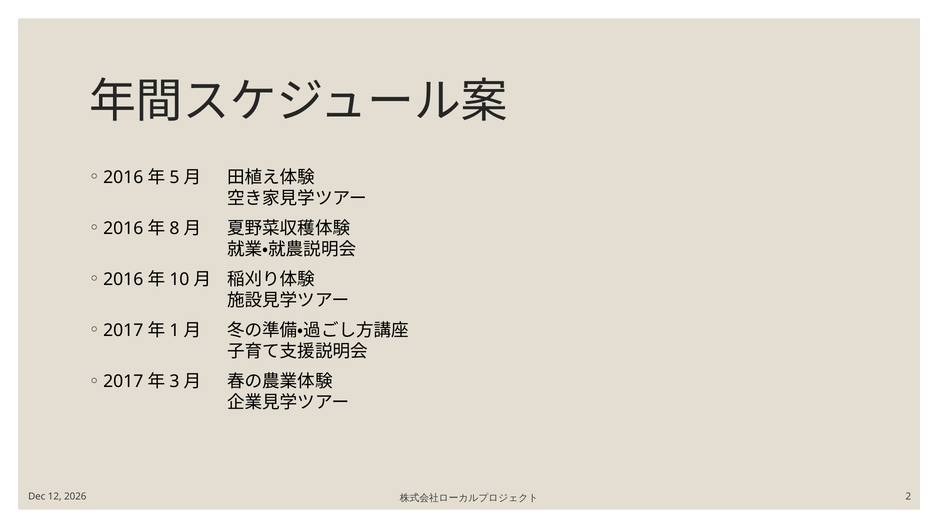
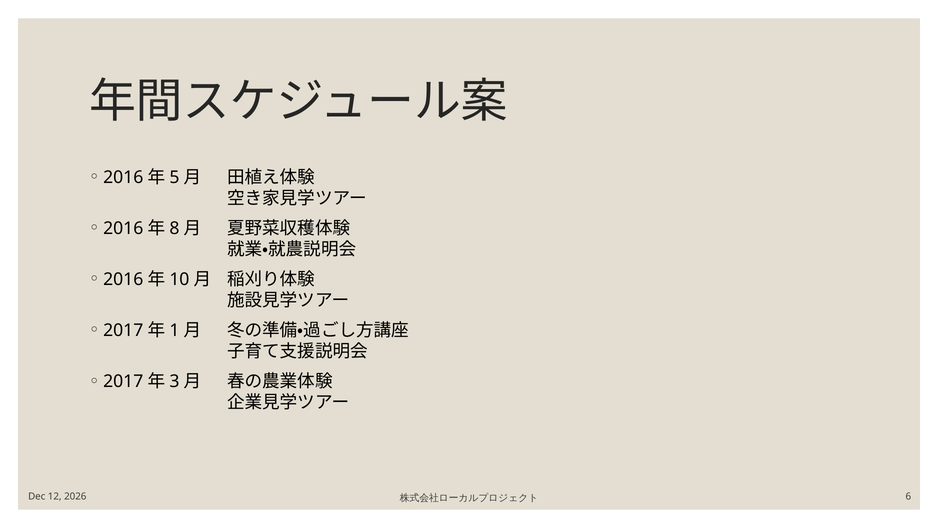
2: 2 -> 6
